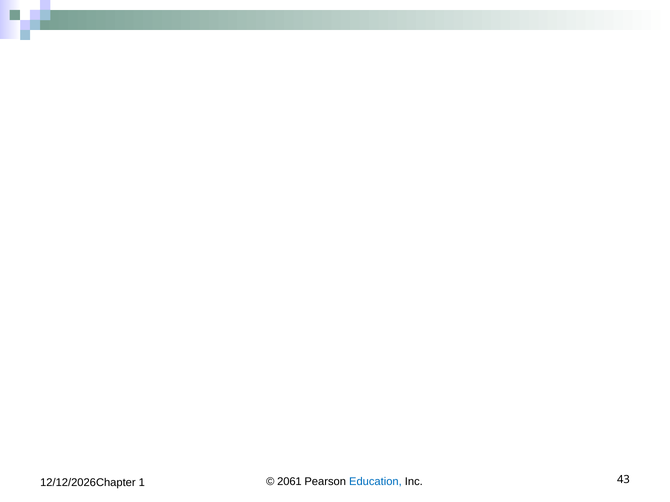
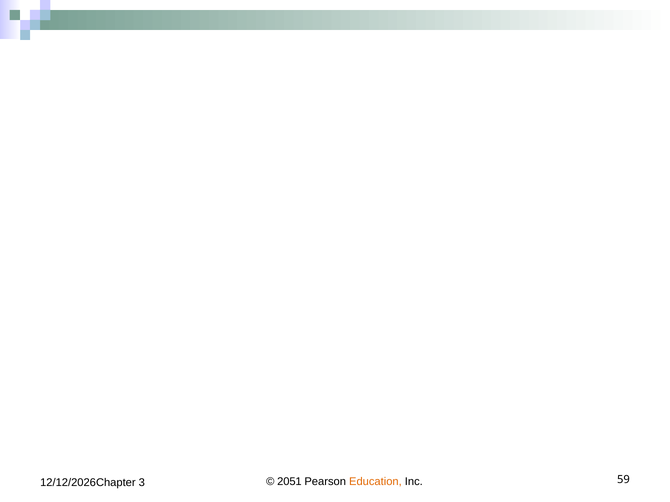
2061: 2061 -> 2051
Education colour: blue -> orange
43: 43 -> 59
1: 1 -> 3
